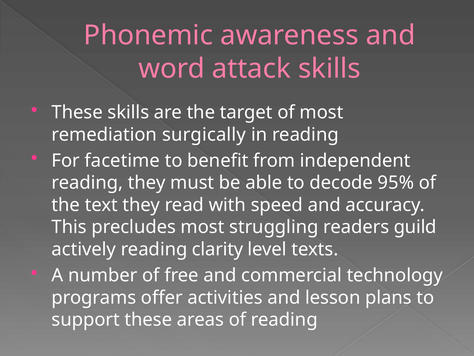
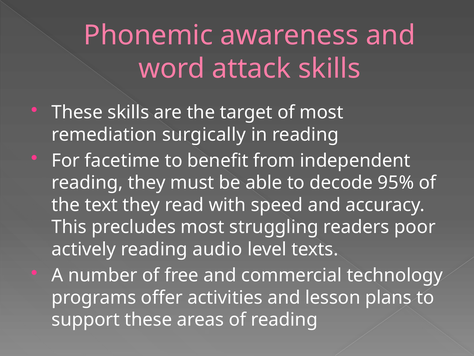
guild: guild -> poor
clarity: clarity -> audio
